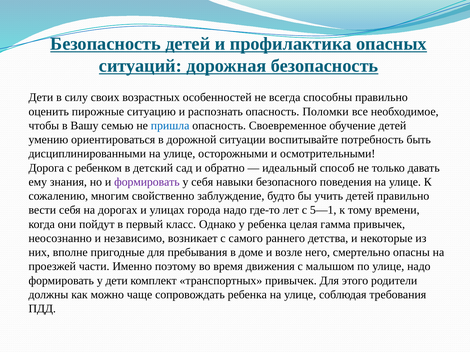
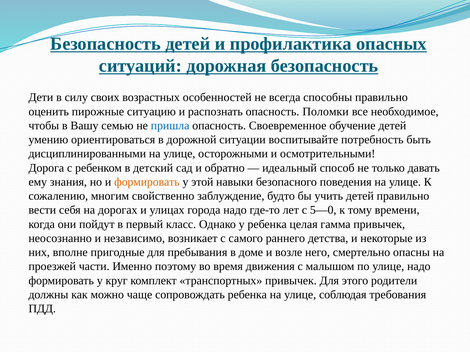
формировать at (147, 182) colour: purple -> orange
у себя: себя -> этой
5—1: 5—1 -> 5—0
у дети: дети -> круг
